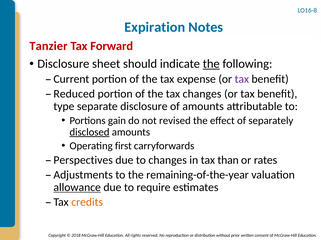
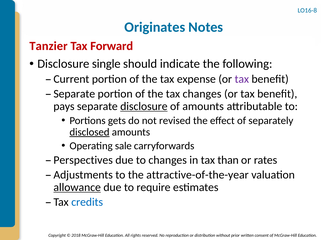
Expiration: Expiration -> Originates
sheet: sheet -> single
the at (211, 64) underline: present -> none
Reduced at (74, 94): Reduced -> Separate
type: type -> pays
disclosure at (144, 107) underline: none -> present
gain: gain -> gets
first: first -> sale
remaining-of-the-year: remaining-of-the-year -> attractive-of-the-year
credits colour: orange -> blue
